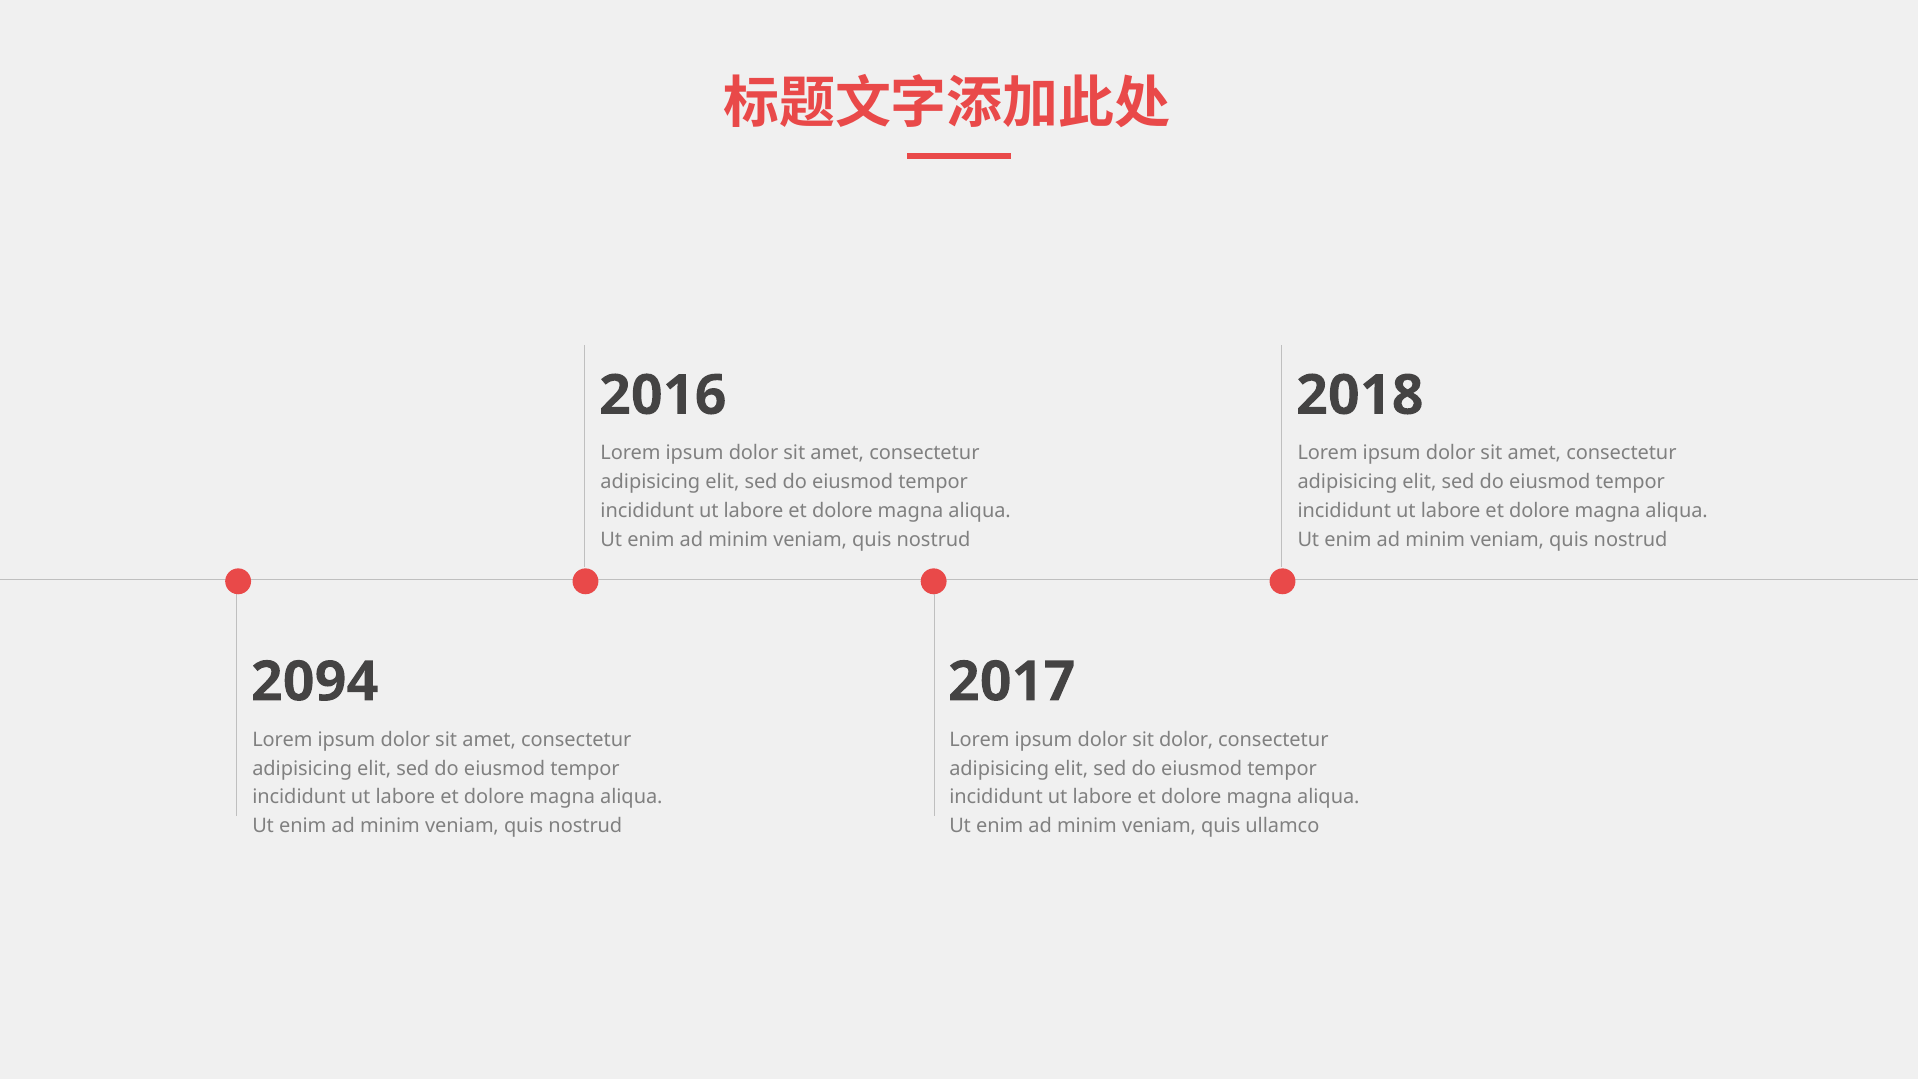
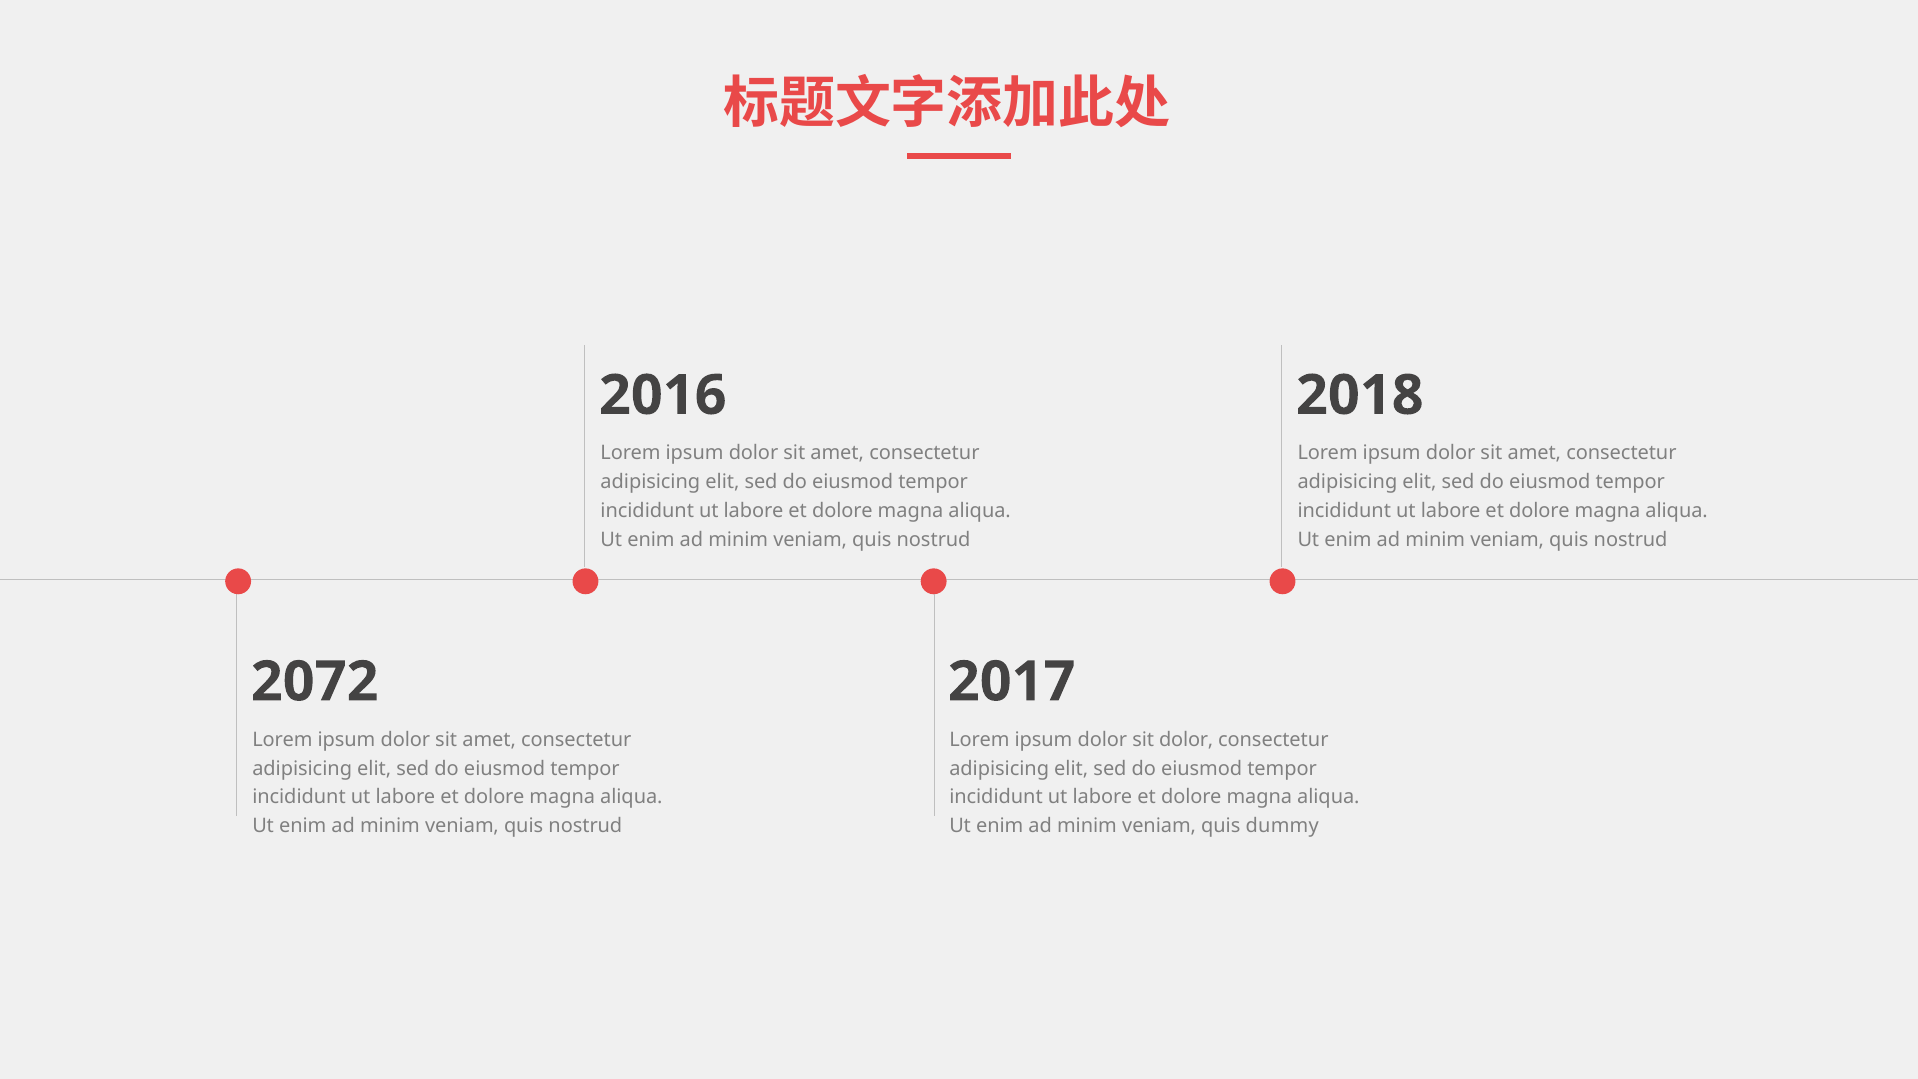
2094: 2094 -> 2072
ullamco: ullamco -> dummy
